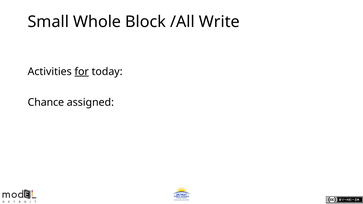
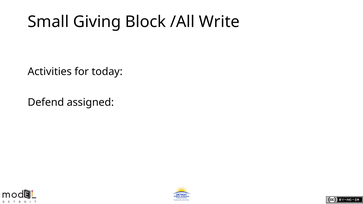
Whole: Whole -> Giving
for underline: present -> none
Chance: Chance -> Defend
